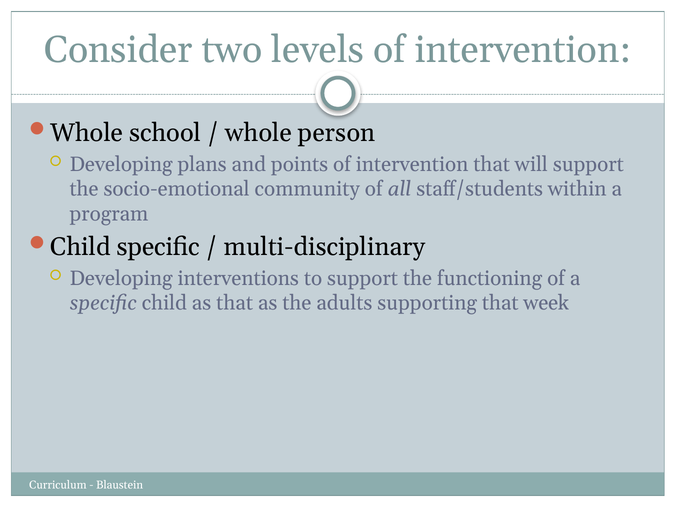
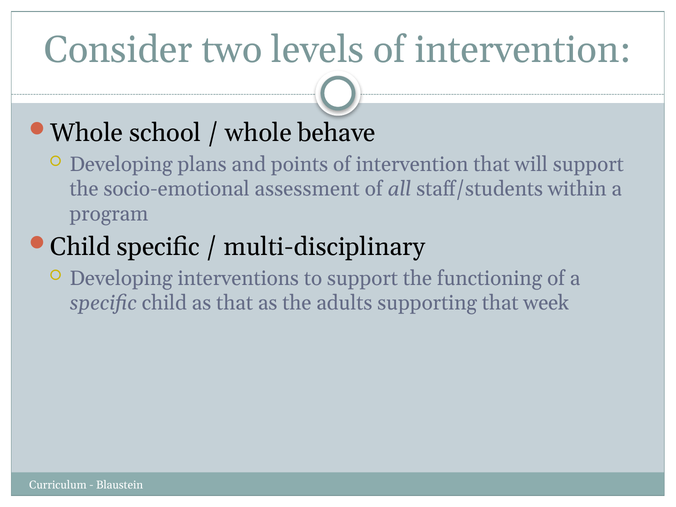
person: person -> behave
community: community -> assessment
